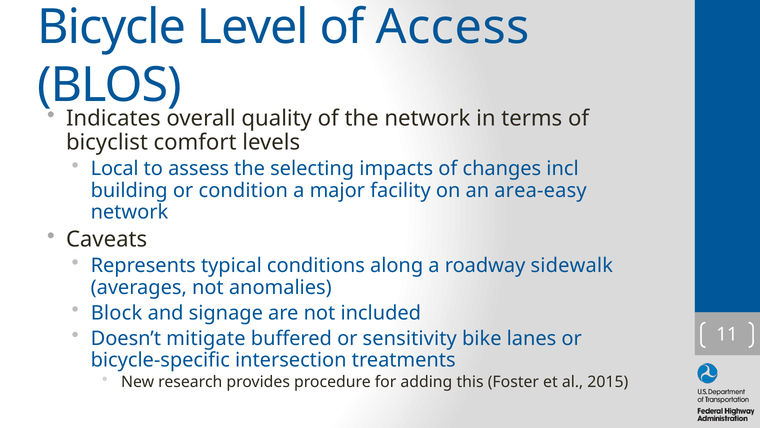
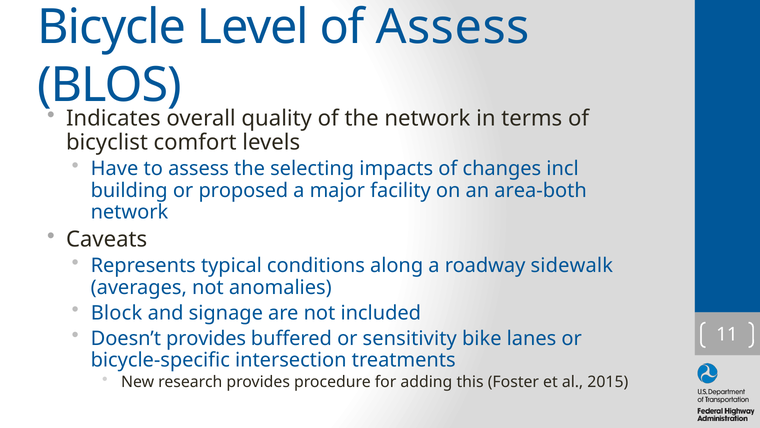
of Access: Access -> Assess
Local: Local -> Have
condition: condition -> proposed
area-easy: area-easy -> area-both
Doesn’t mitigate: mitigate -> provides
